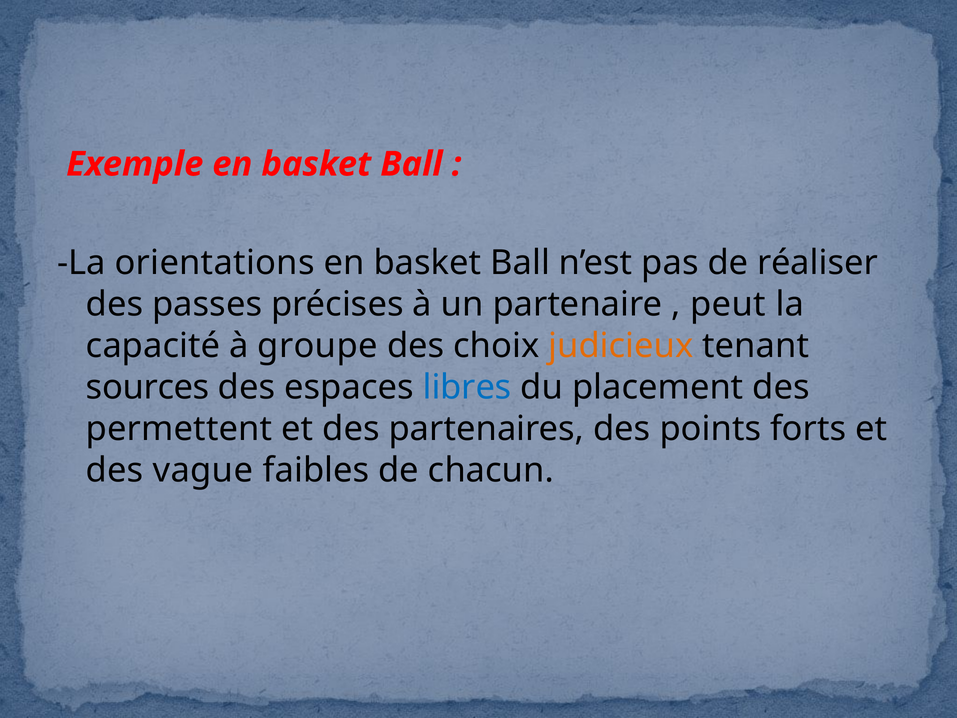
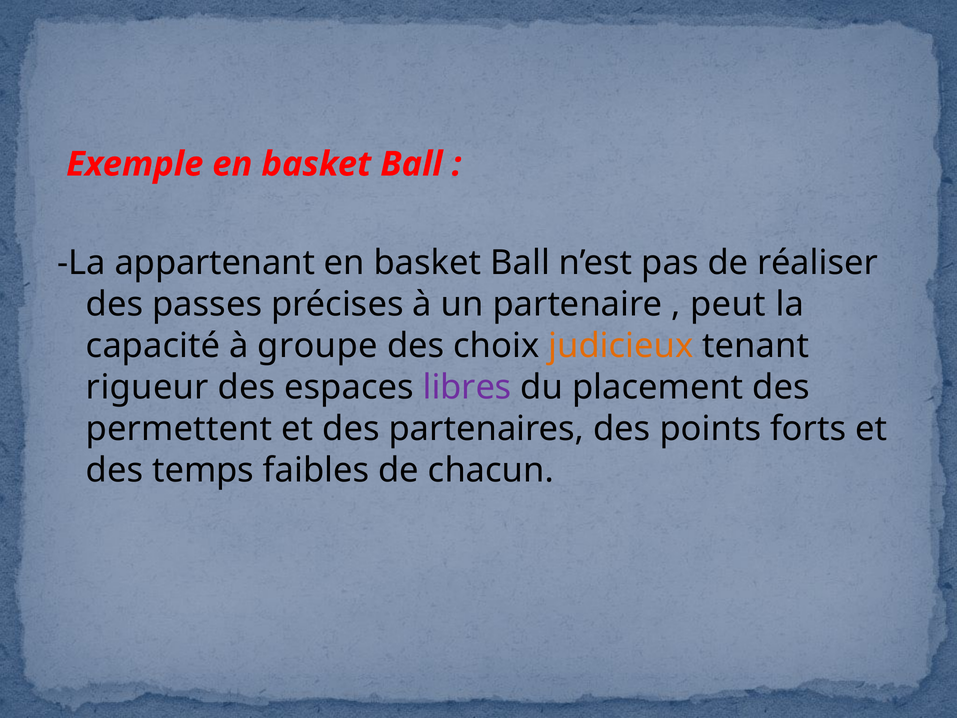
orientations: orientations -> appartenant
sources: sources -> rigueur
libres colour: blue -> purple
vague: vague -> temps
